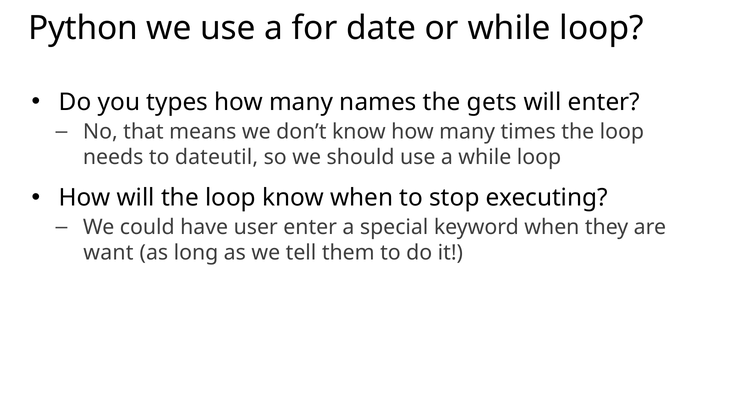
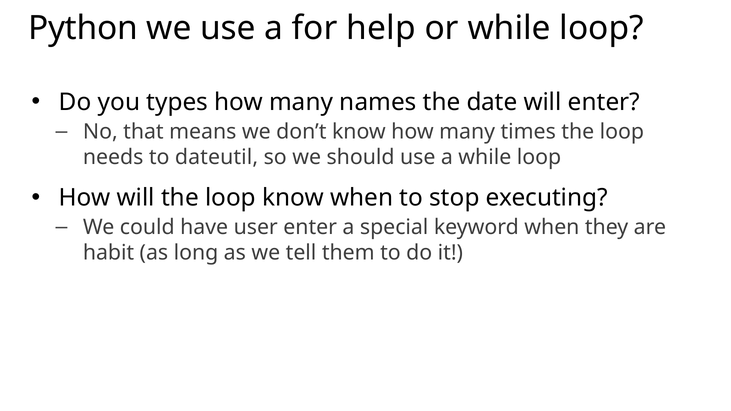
date: date -> help
gets: gets -> date
want: want -> habit
